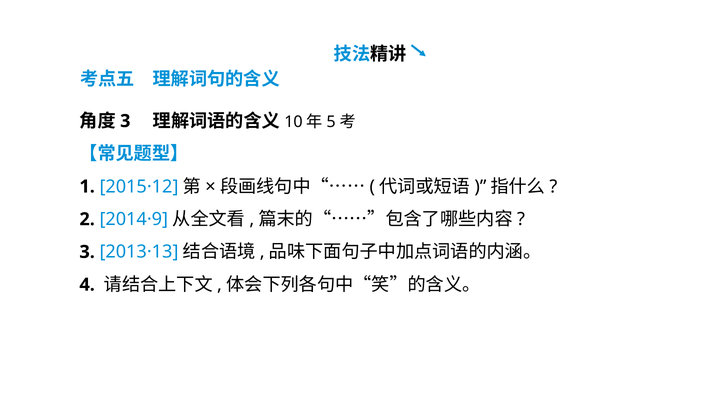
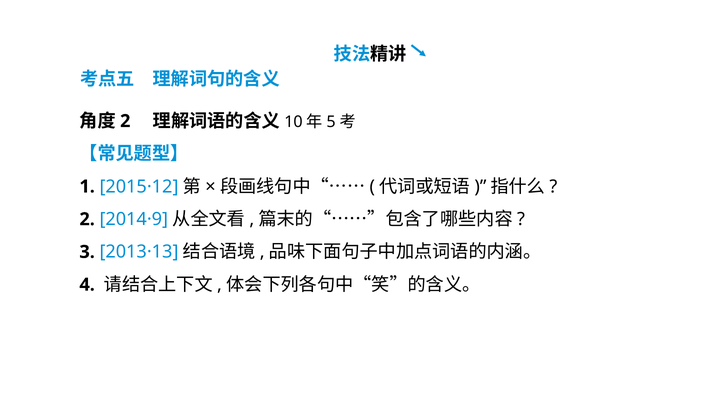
3 at (125, 121): 3 -> 2
